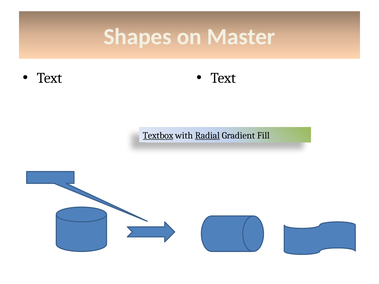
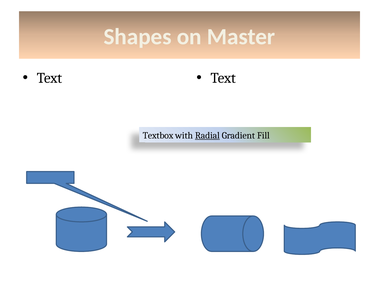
Textbox underline: present -> none
